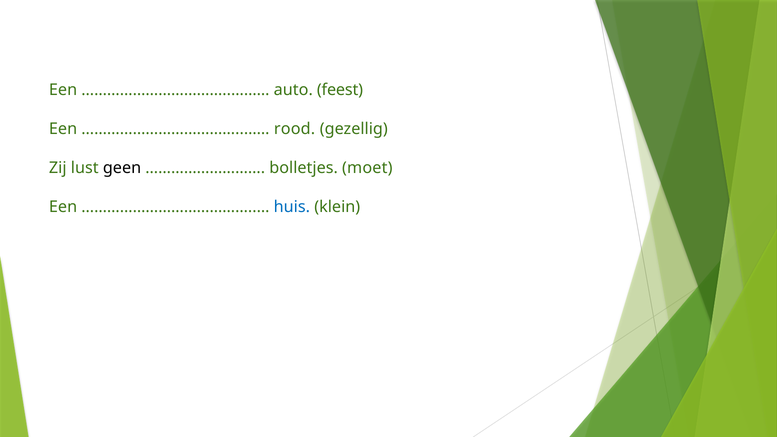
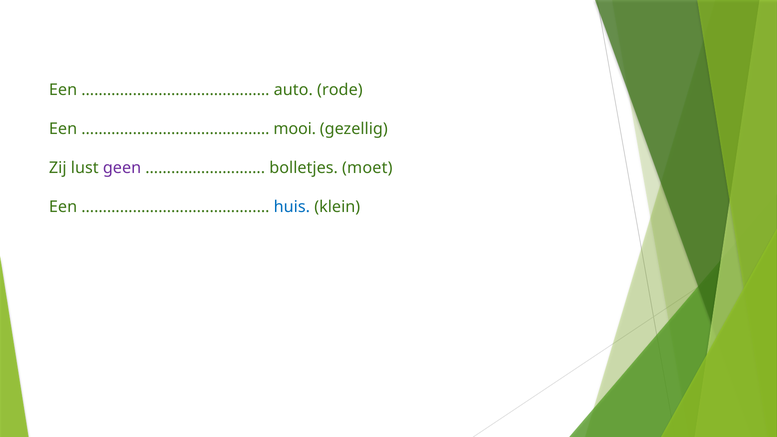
feest: feest -> rode
rood: rood -> mooi
geen colour: black -> purple
